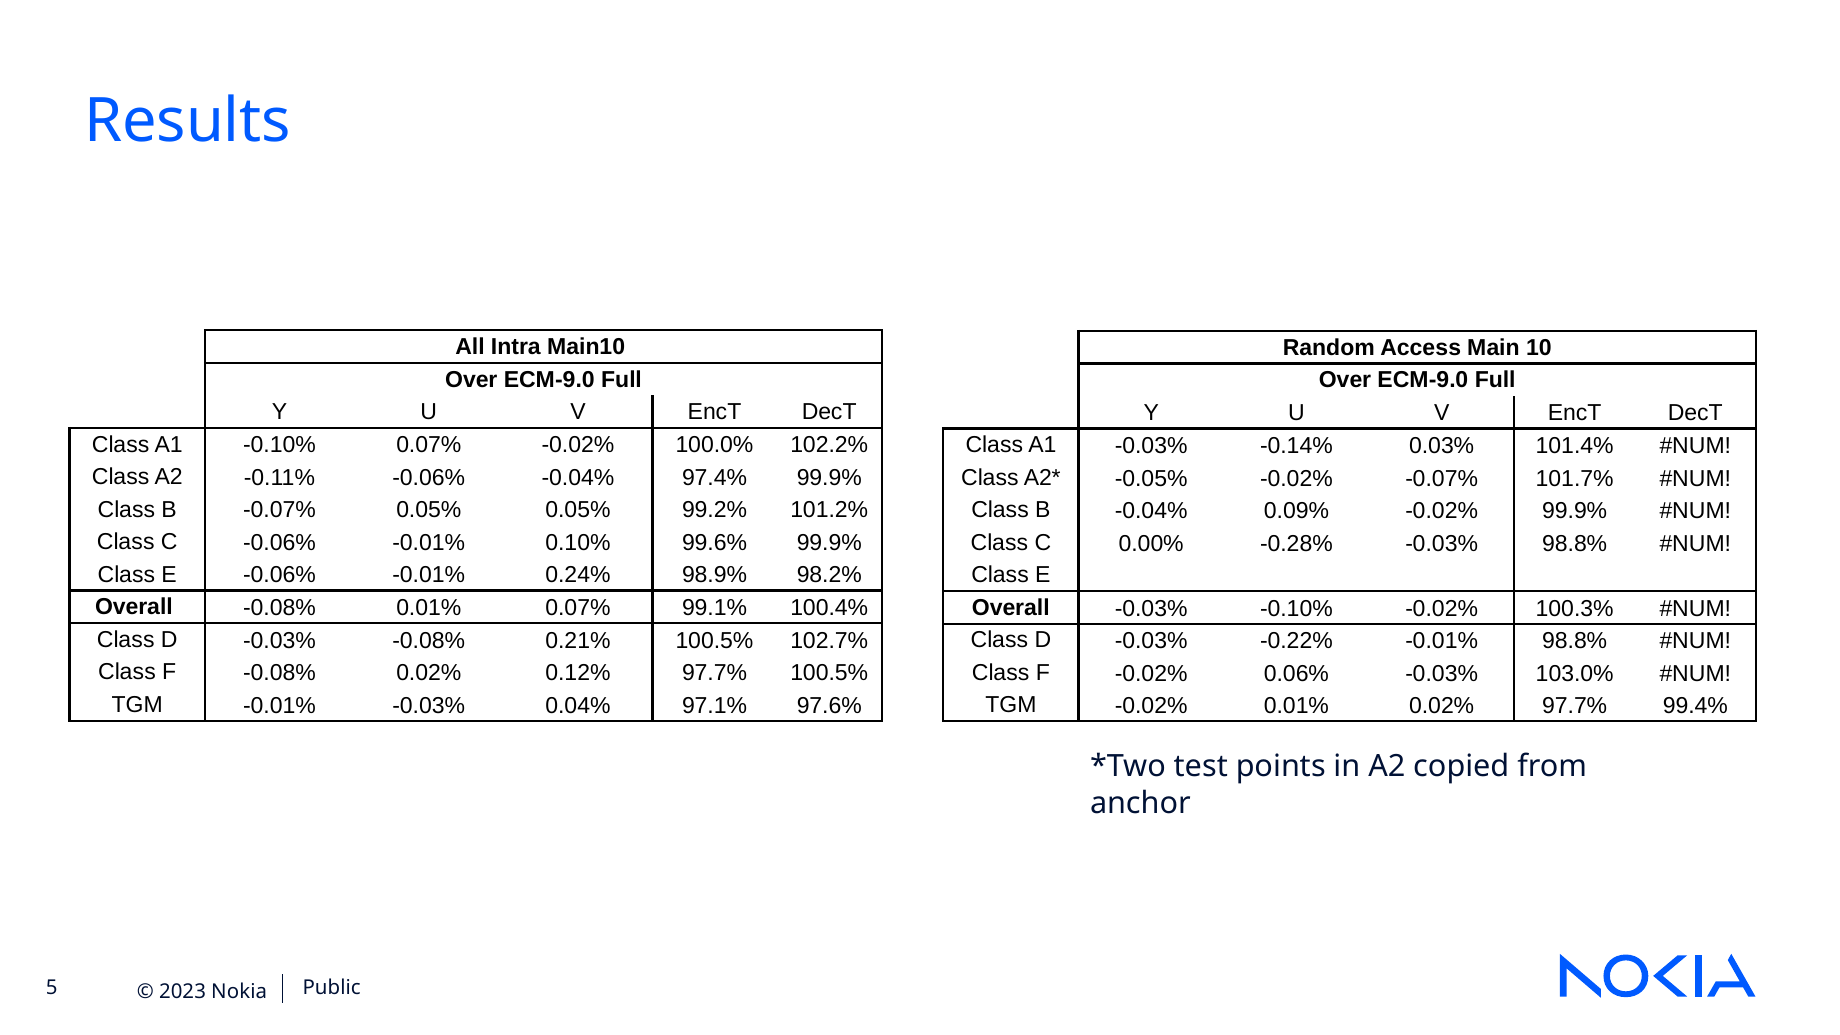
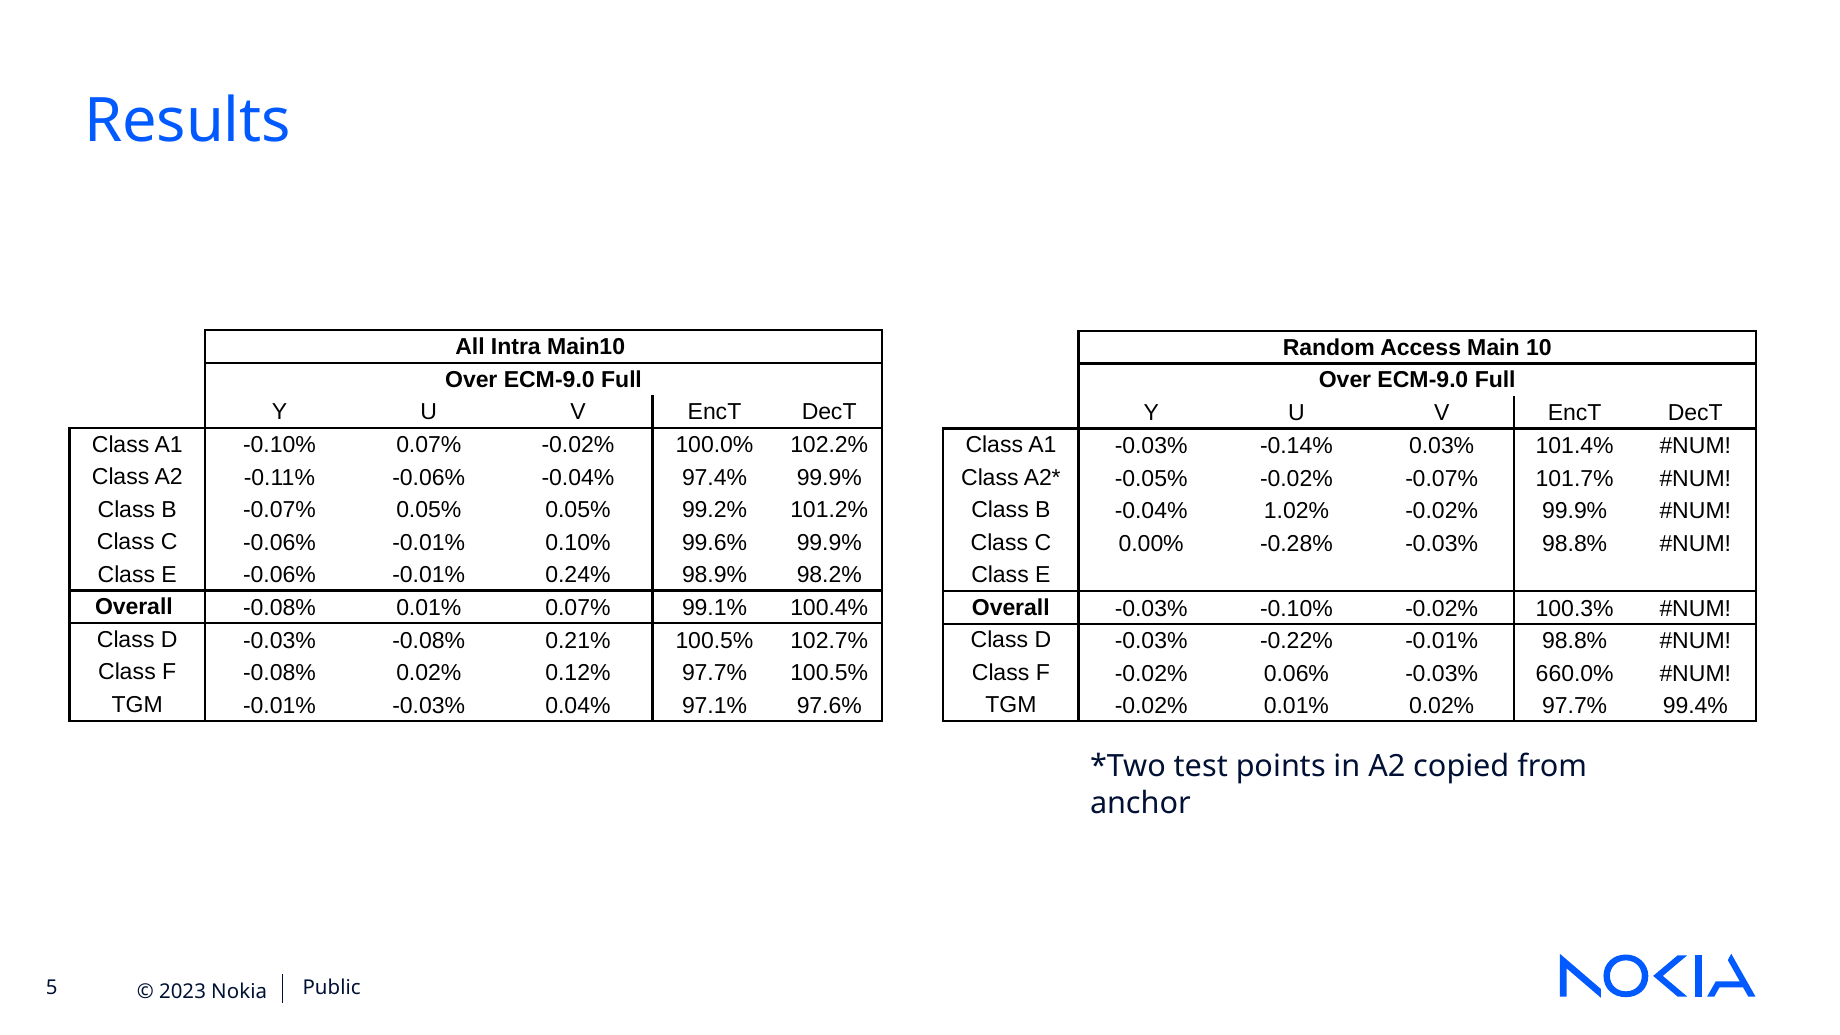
0.09%: 0.09% -> 1.02%
103.0%: 103.0% -> 660.0%
